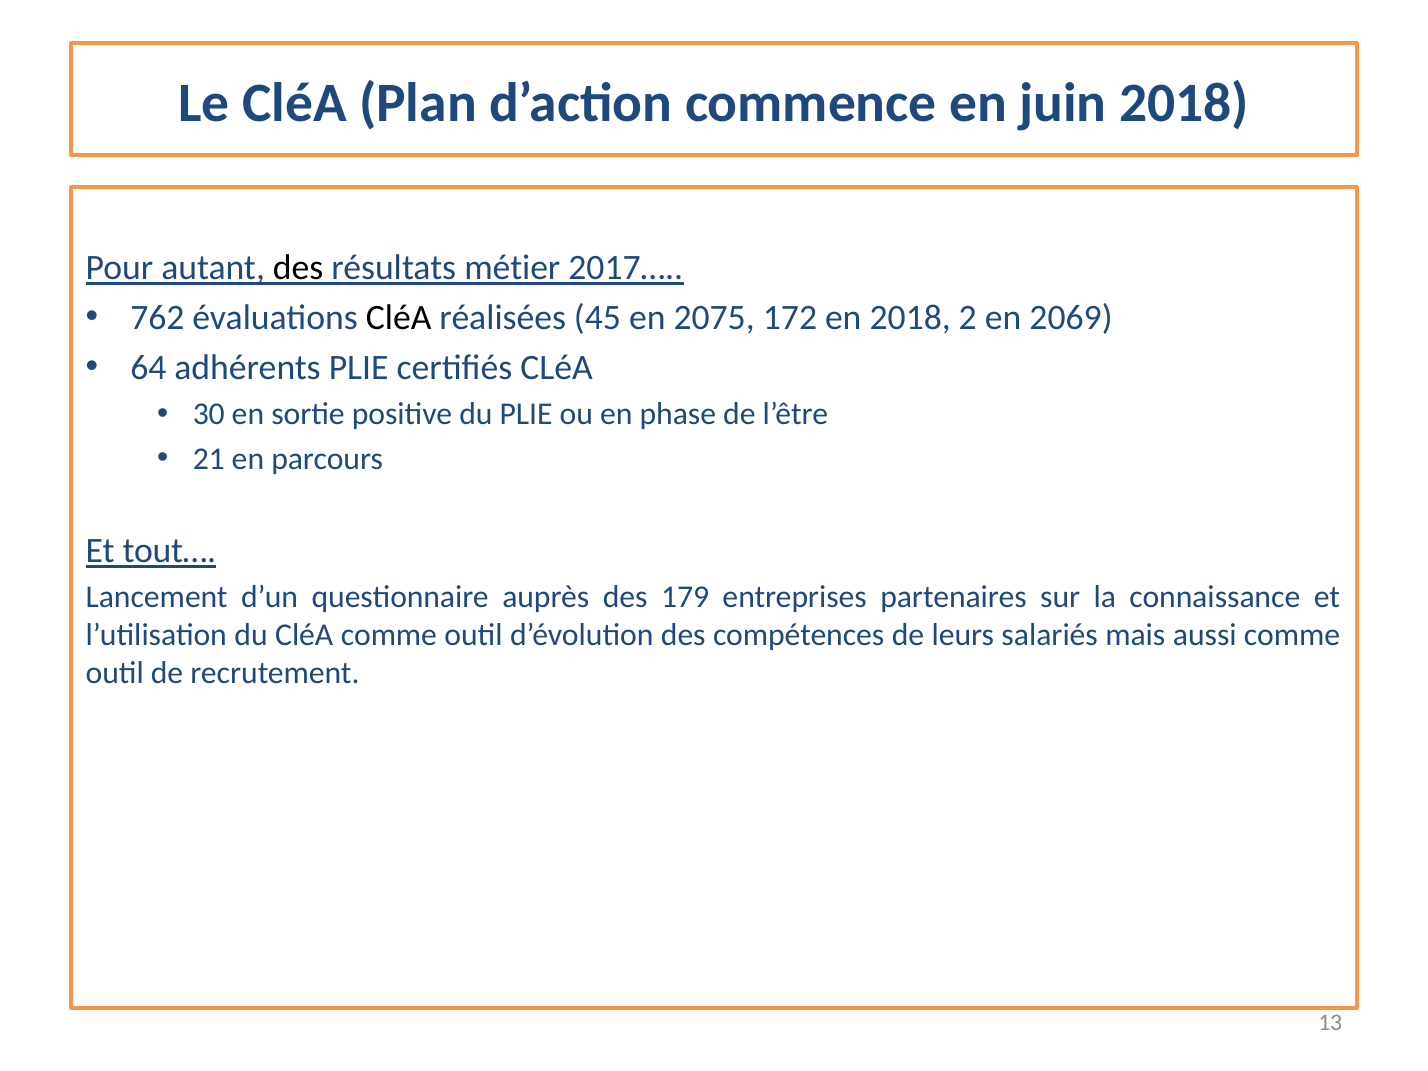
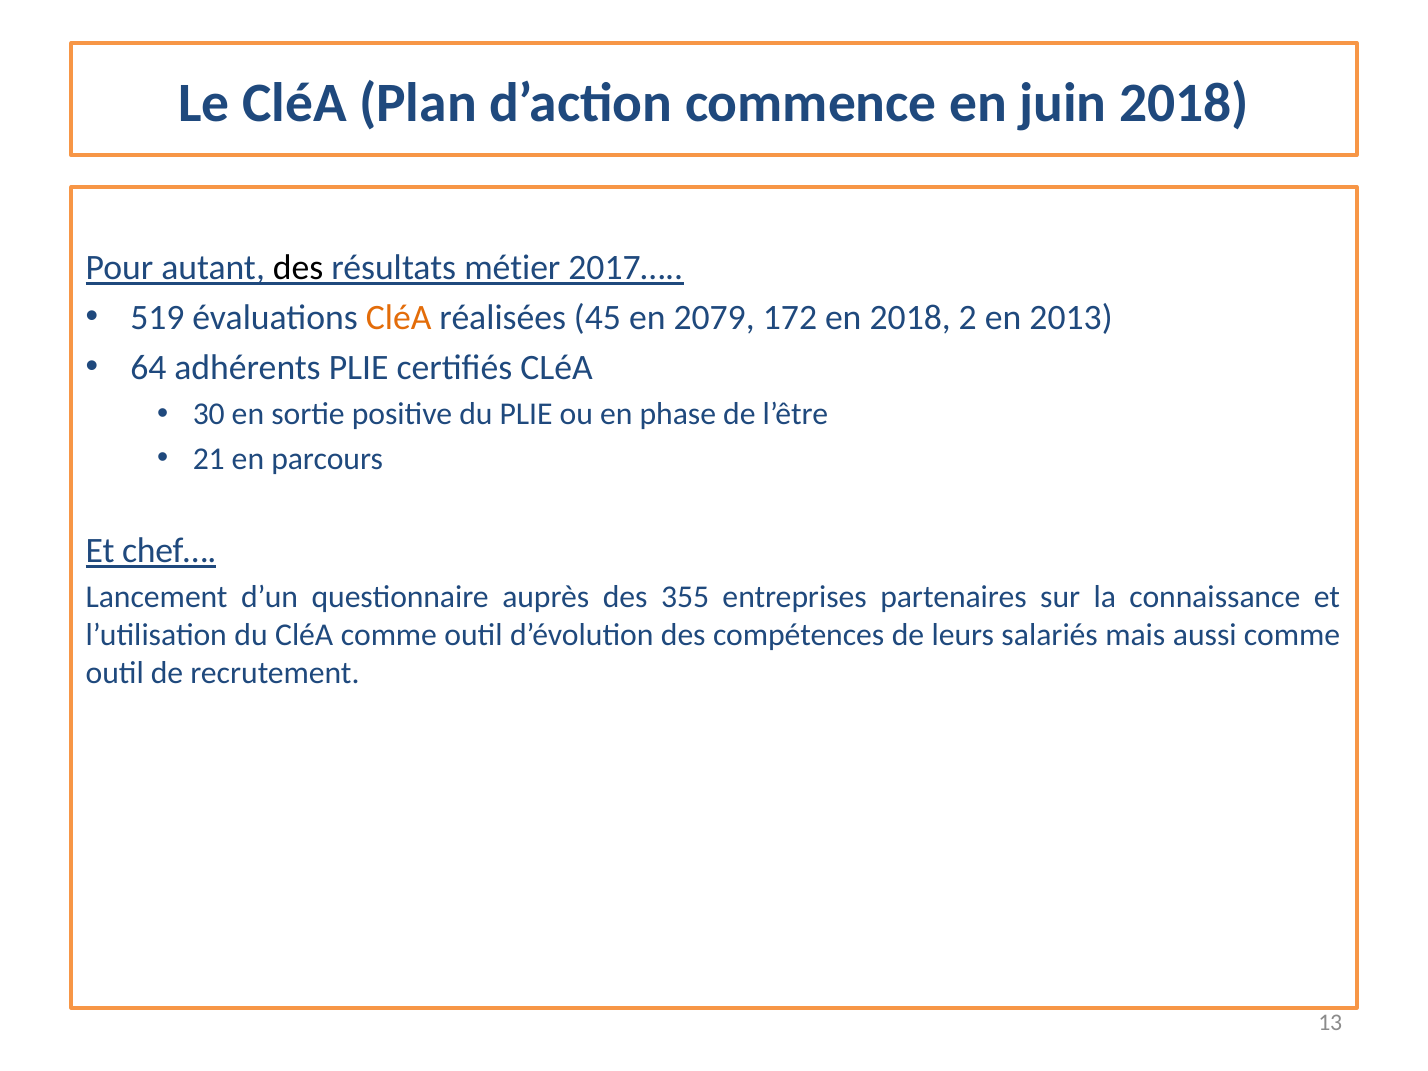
762: 762 -> 519
CléA at (399, 318) colour: black -> orange
2075: 2075 -> 2079
2069: 2069 -> 2013
tout…: tout… -> chef…
179: 179 -> 355
